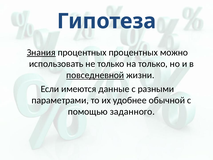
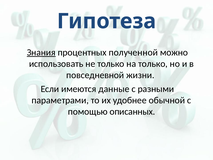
процентных процентных: процентных -> полученной
повседневной underline: present -> none
заданного: заданного -> описанных
